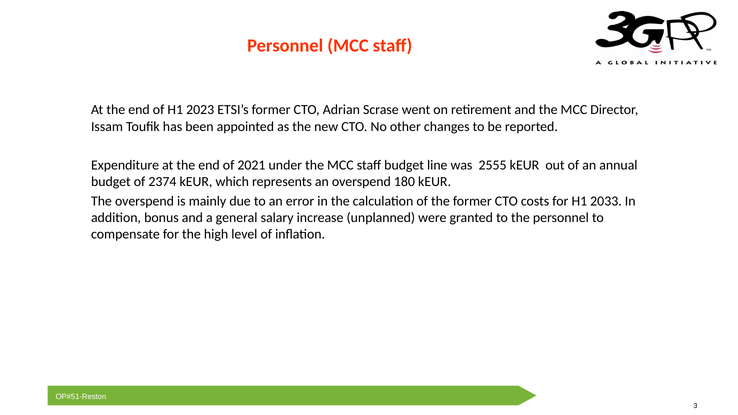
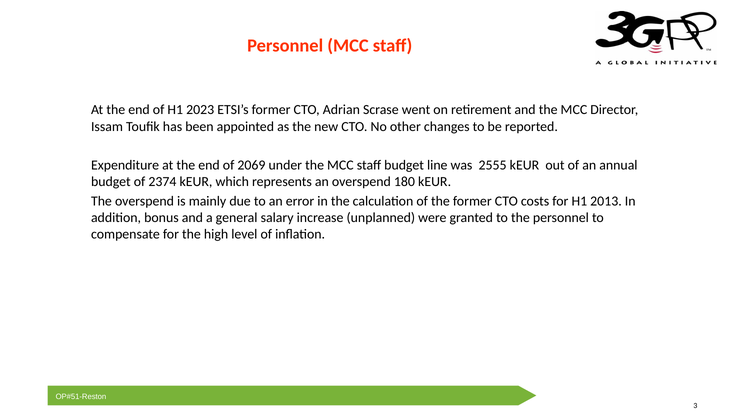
2021: 2021 -> 2069
2033: 2033 -> 2013
